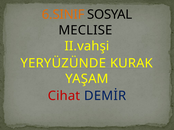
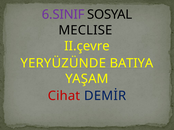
6.SINIF colour: orange -> purple
II.vahşi: II.vahşi -> II.çevre
KURAK: KURAK -> BATIYA
